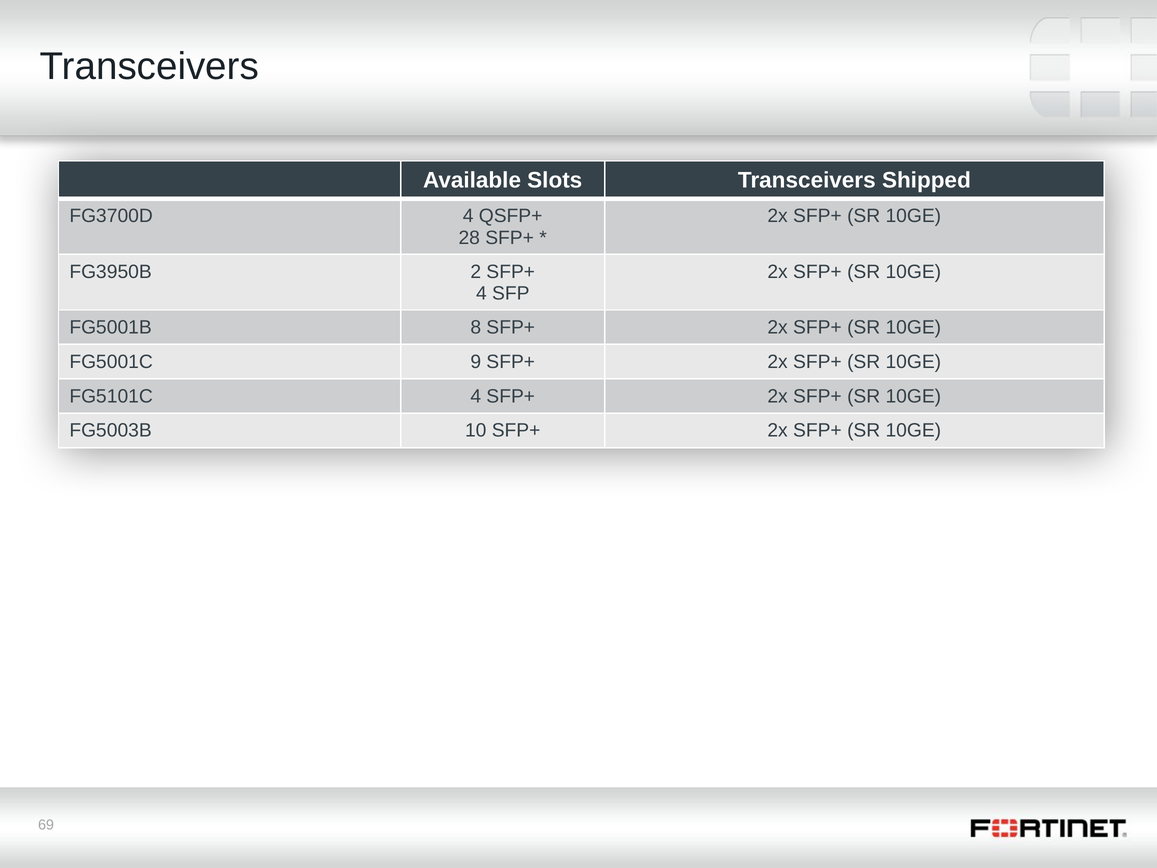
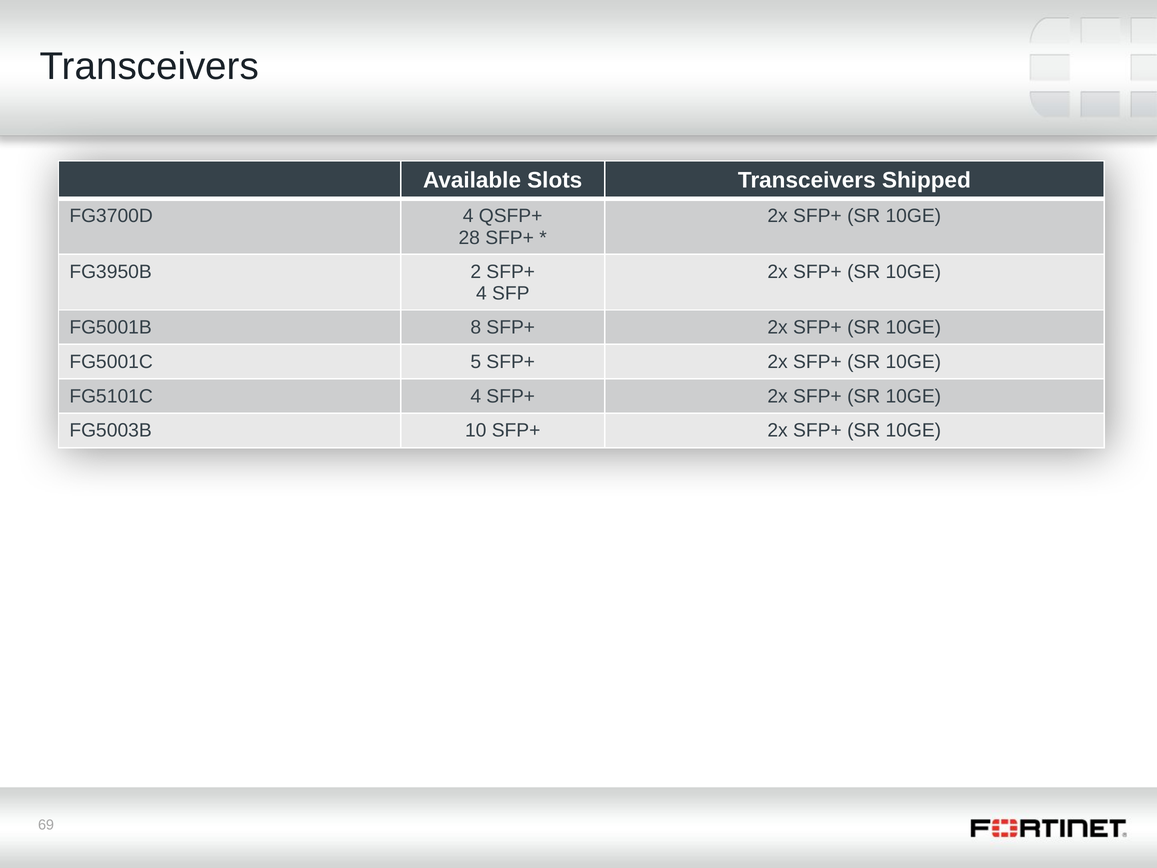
9: 9 -> 5
